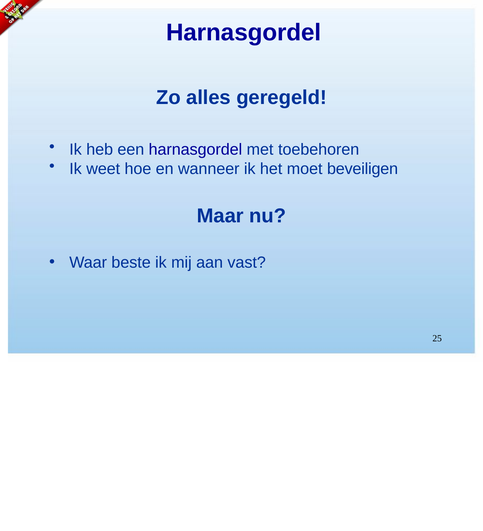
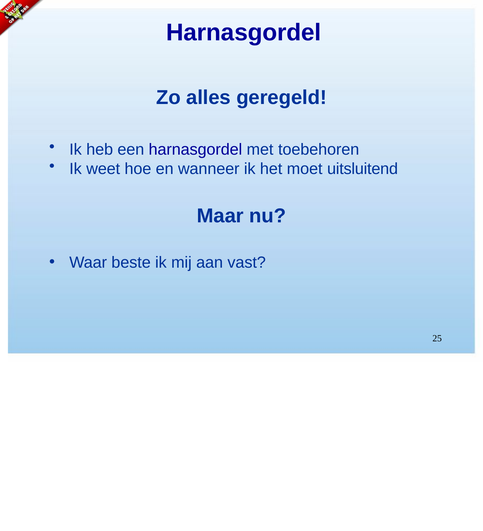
beveiligen: beveiligen -> uitsluitend
